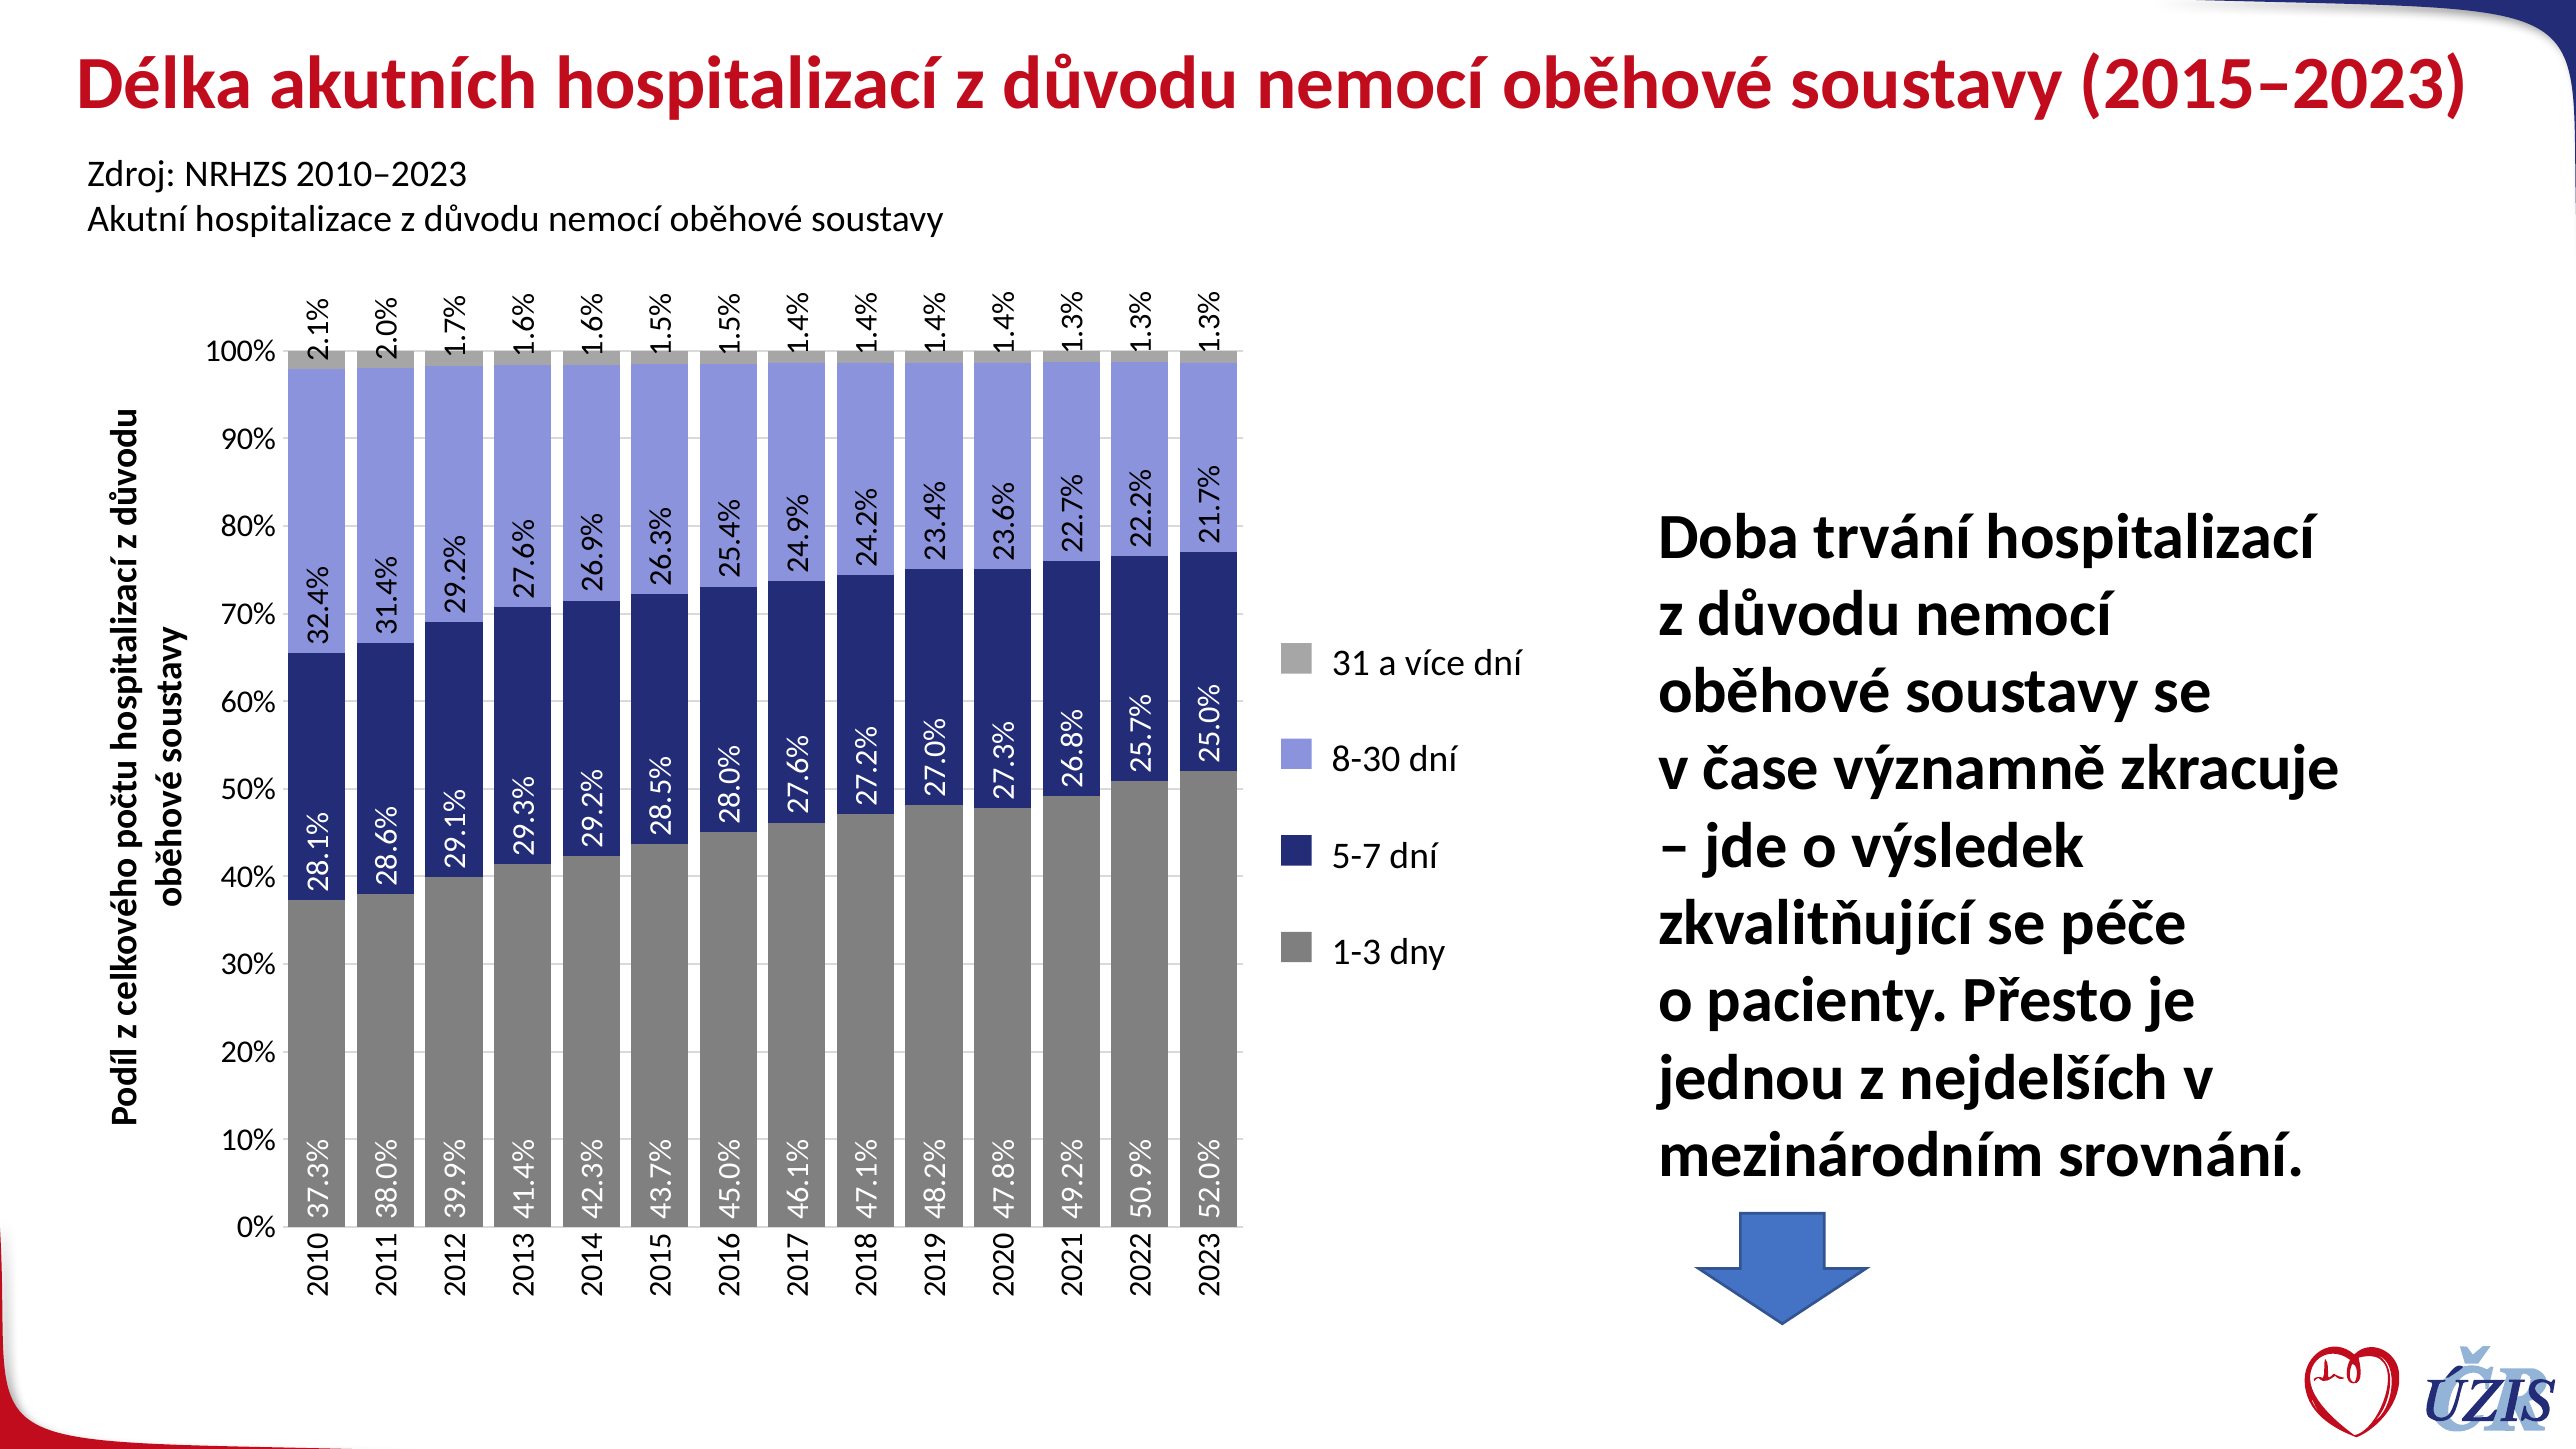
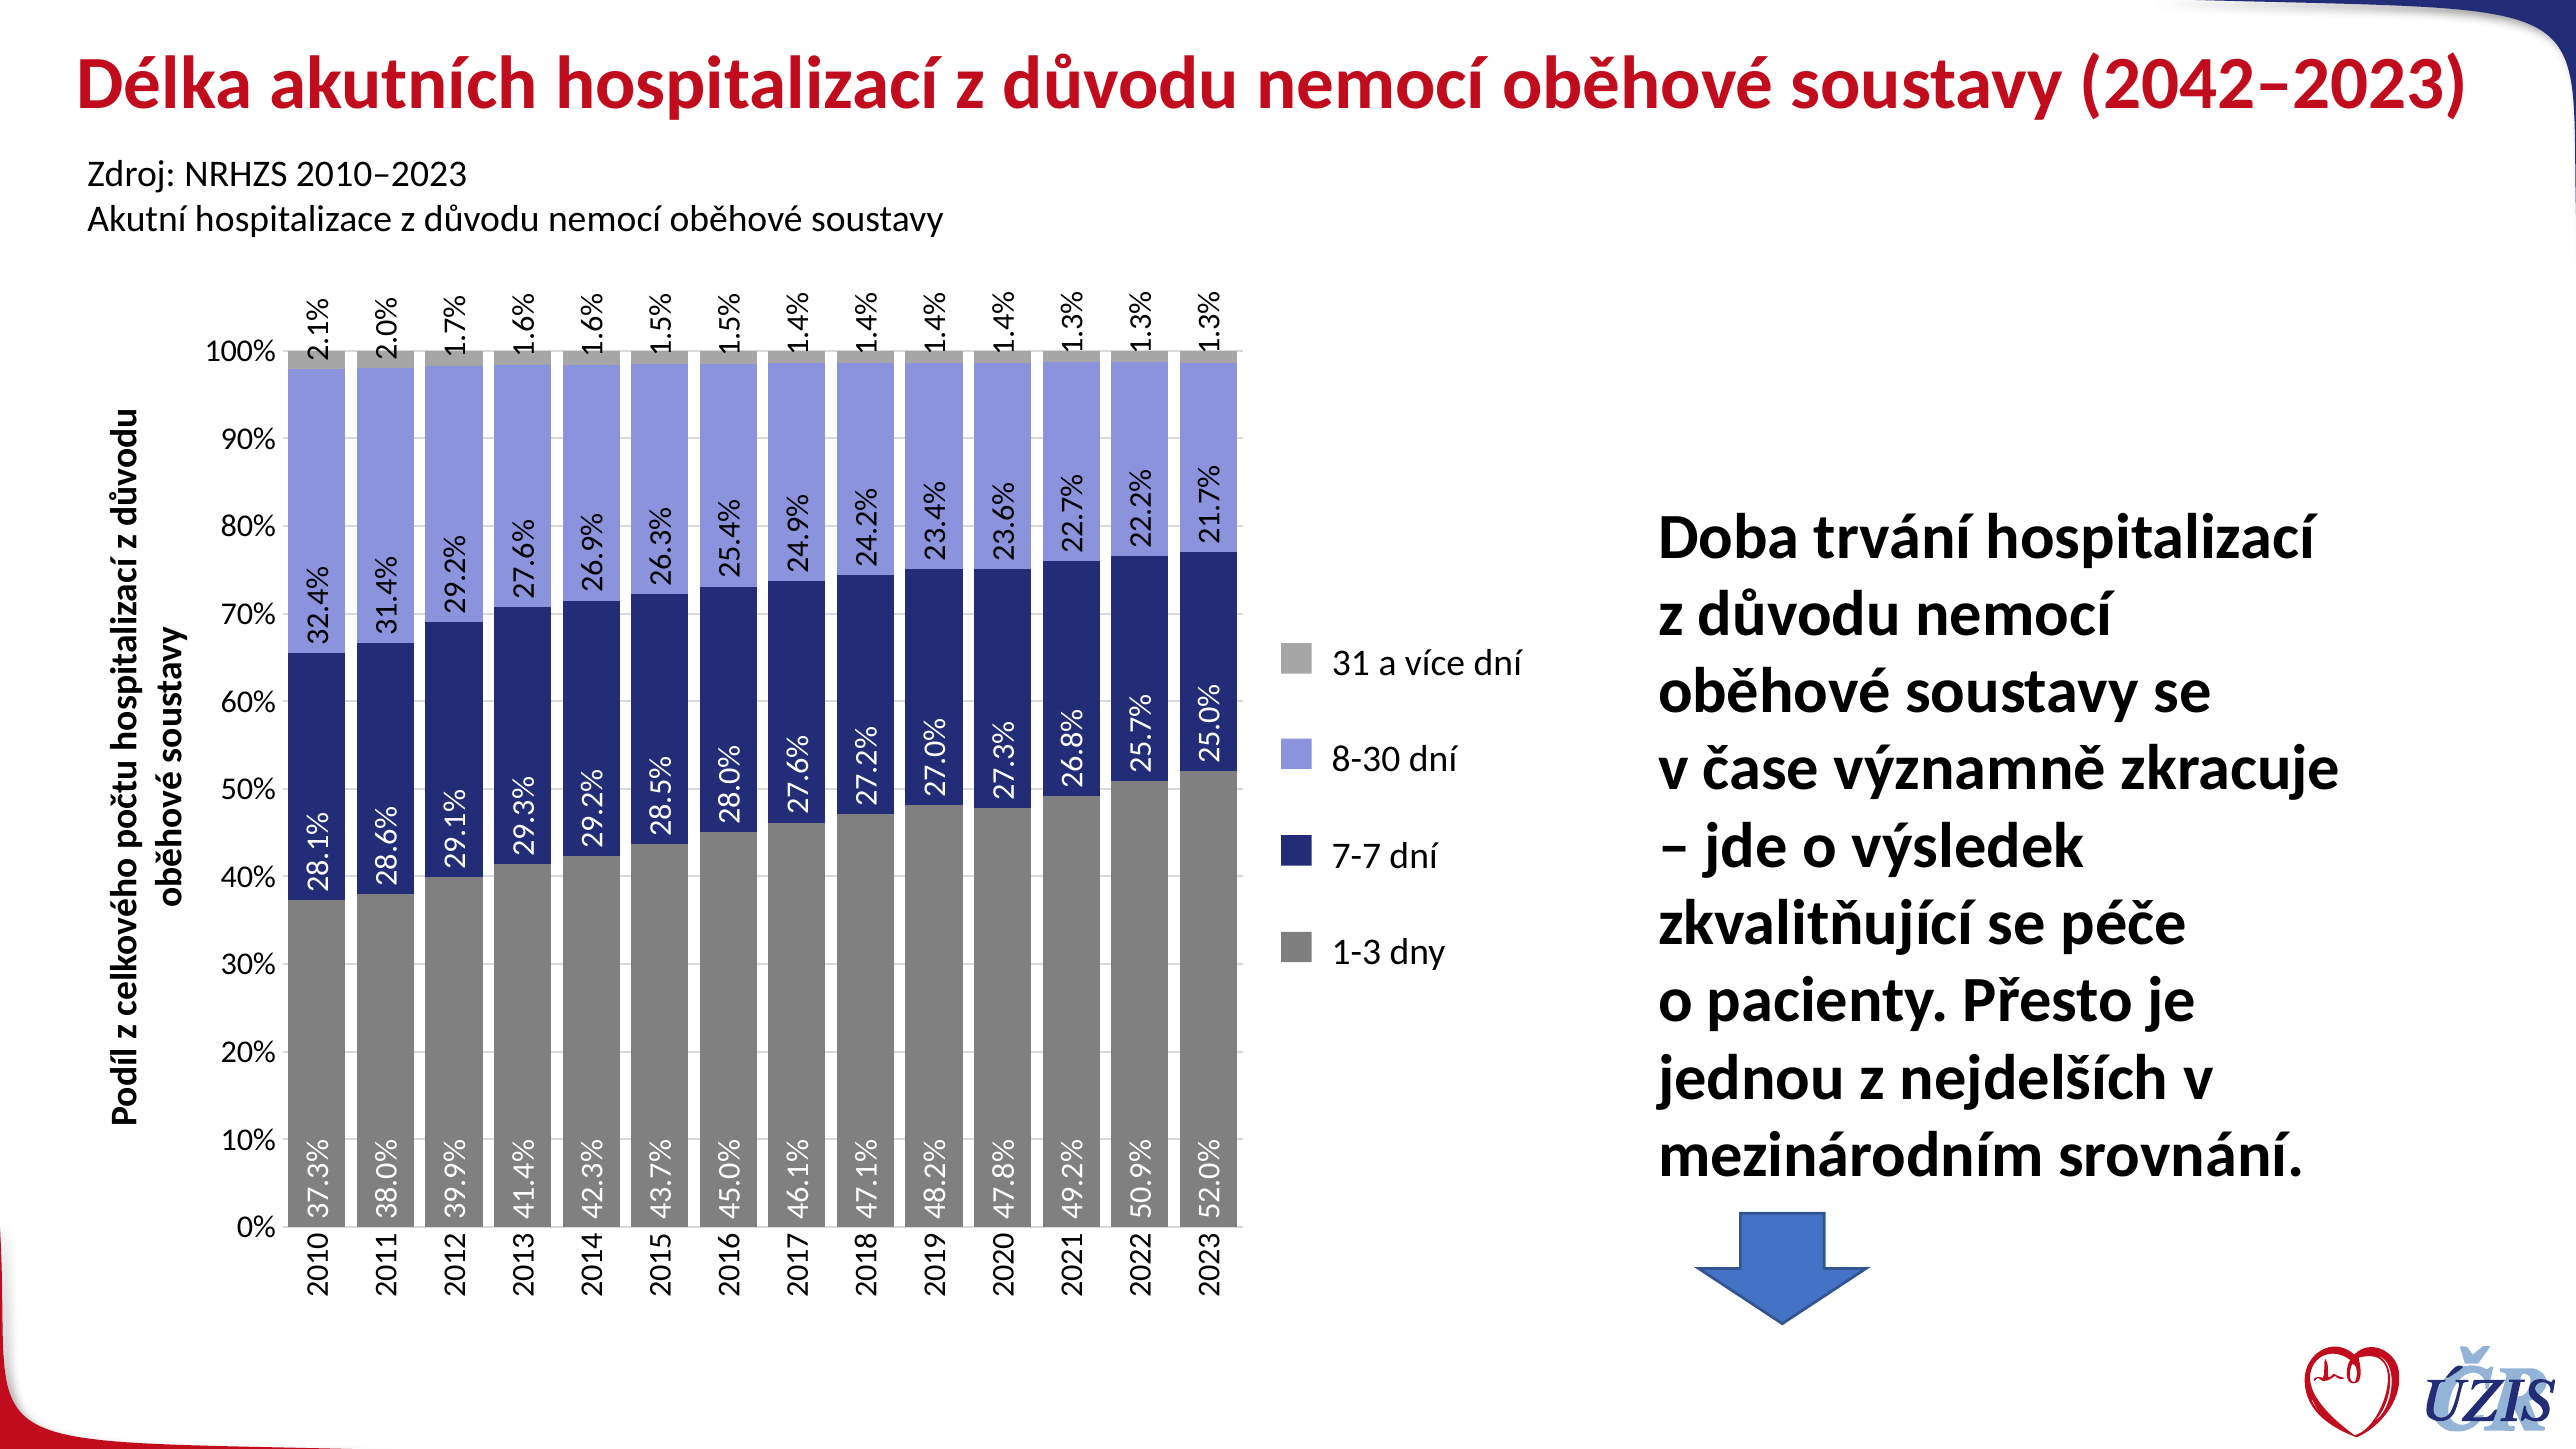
2015–2023: 2015–2023 -> 2042–2023
5-7: 5-7 -> 7-7
